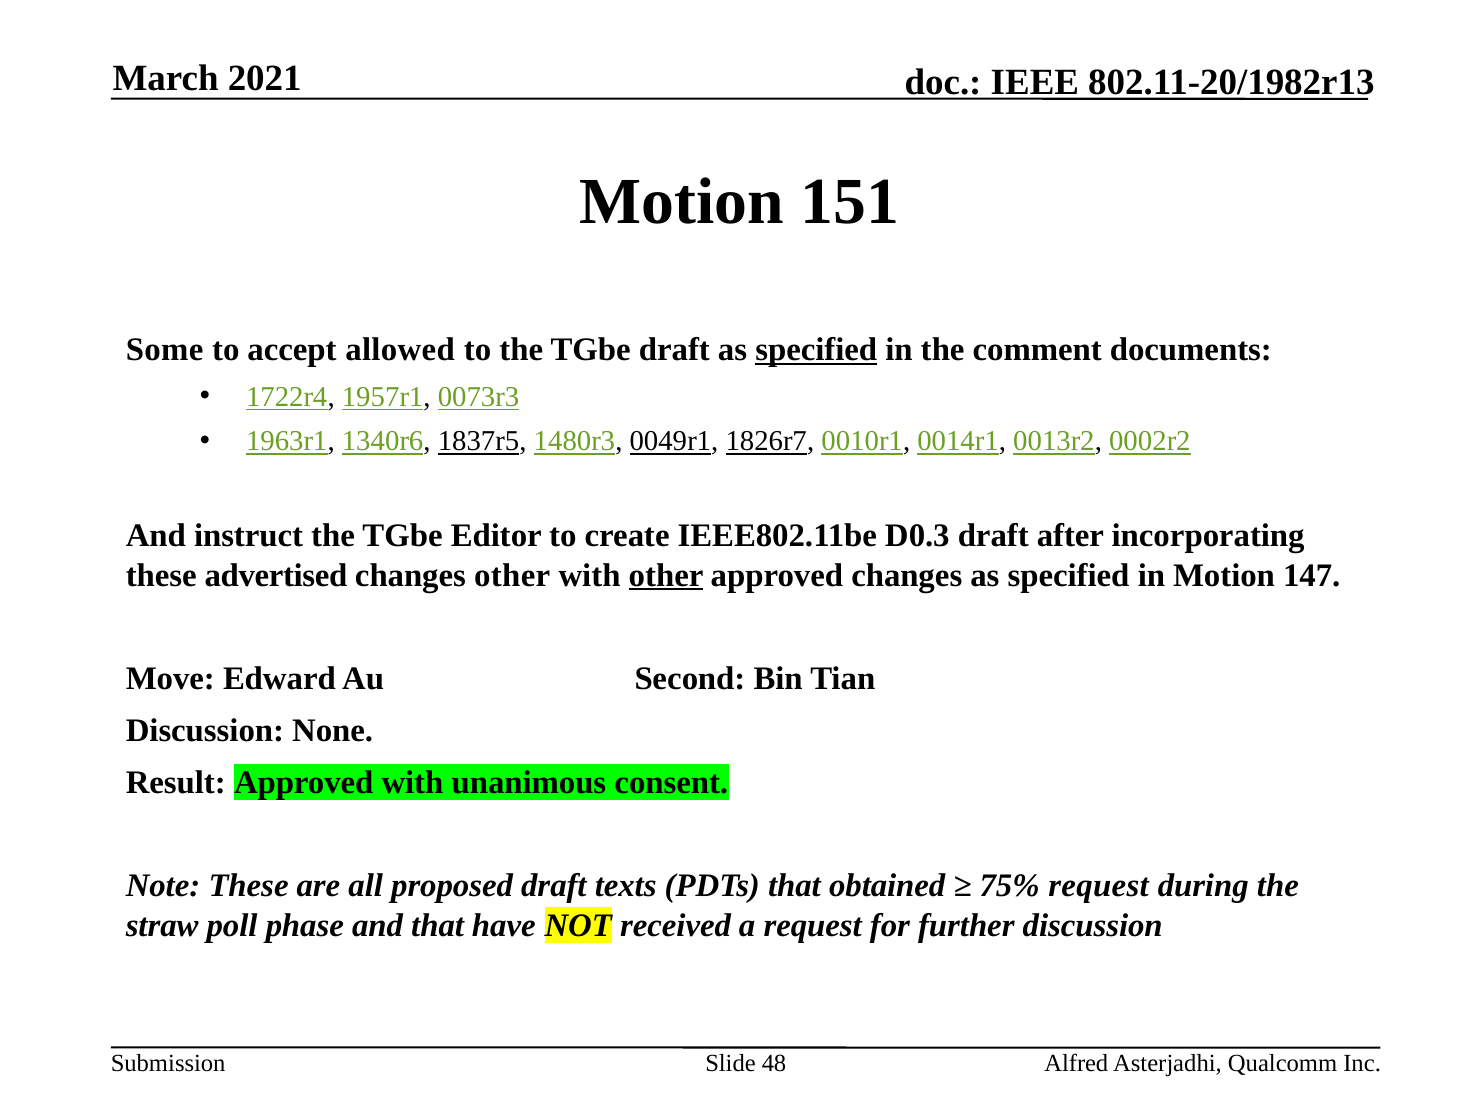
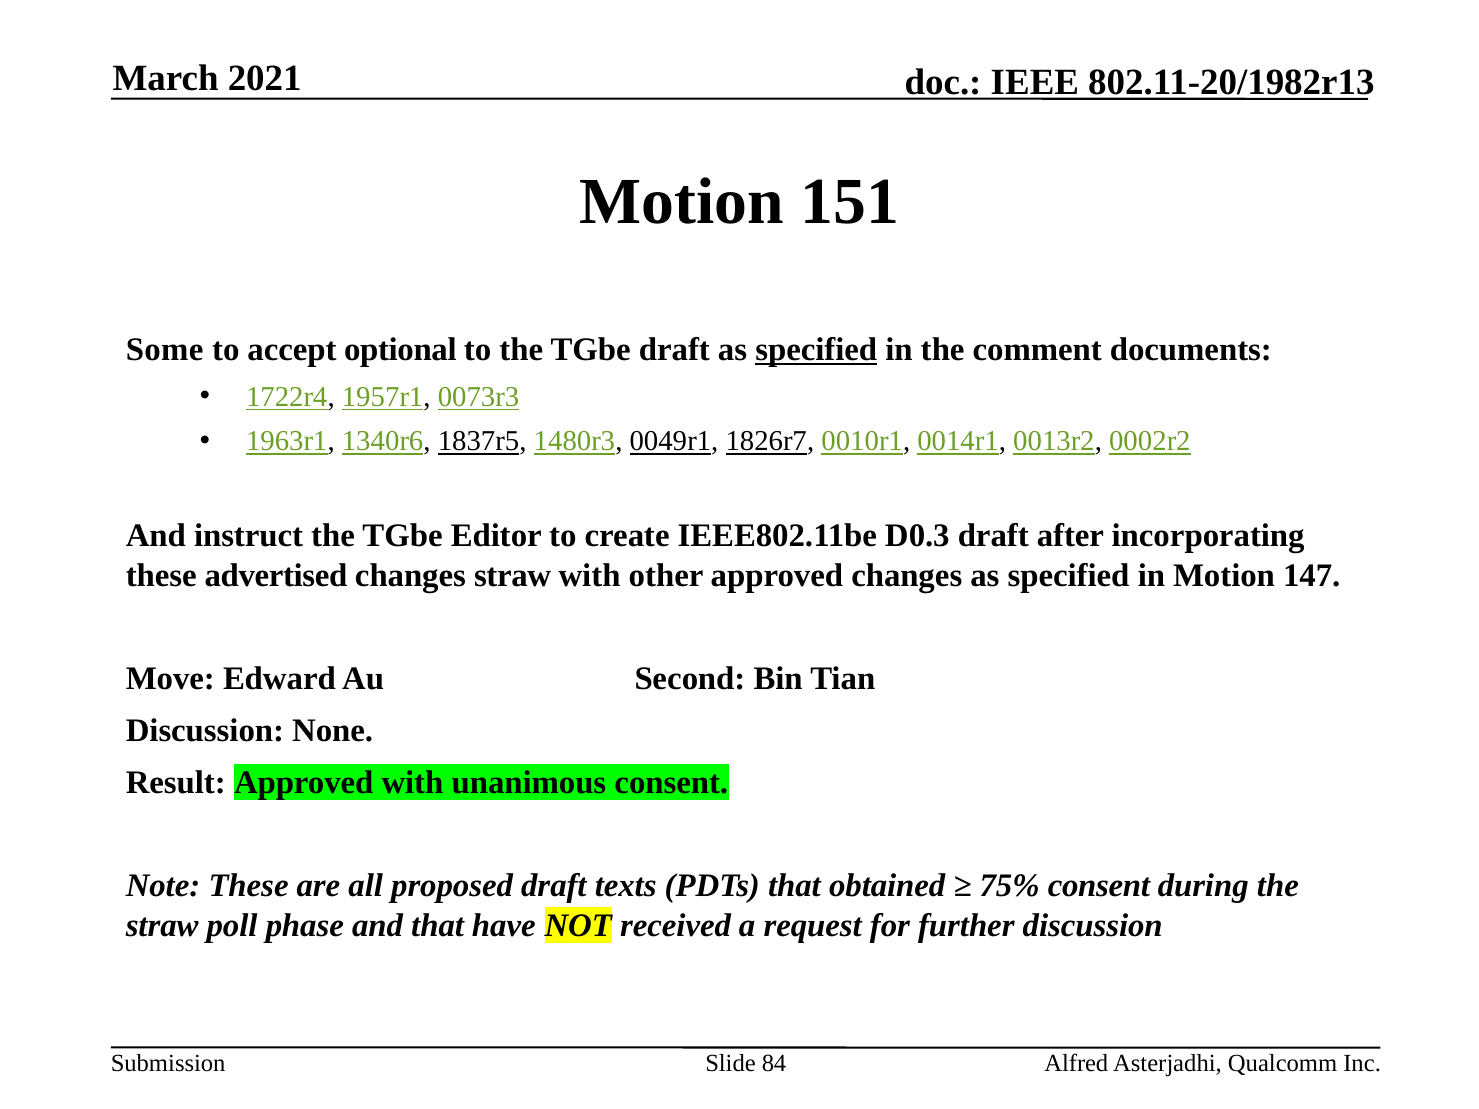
allowed: allowed -> optional
changes other: other -> straw
other at (666, 575) underline: present -> none
75% request: request -> consent
48: 48 -> 84
